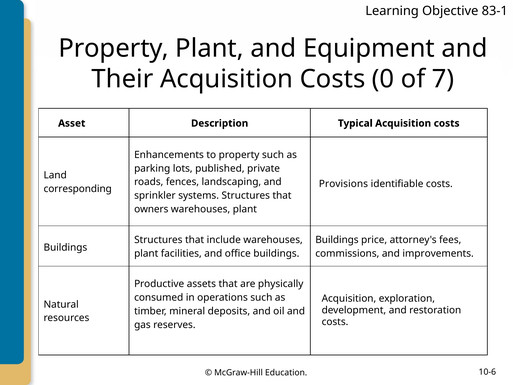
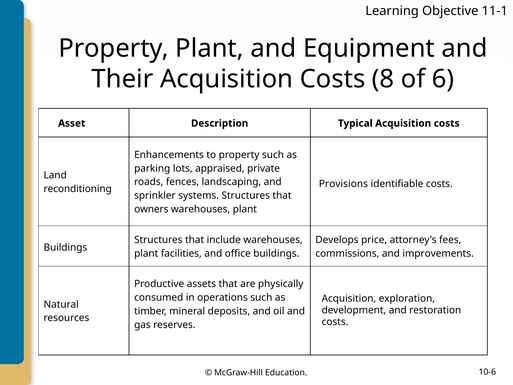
83-1: 83-1 -> 11-1
0: 0 -> 8
7: 7 -> 6
published: published -> appraised
corresponding: corresponding -> reconditioning
Buildings at (337, 240): Buildings -> Develops
